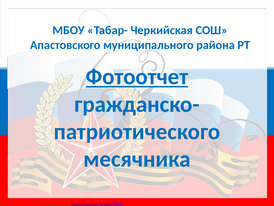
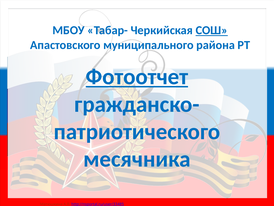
СОШ underline: none -> present
